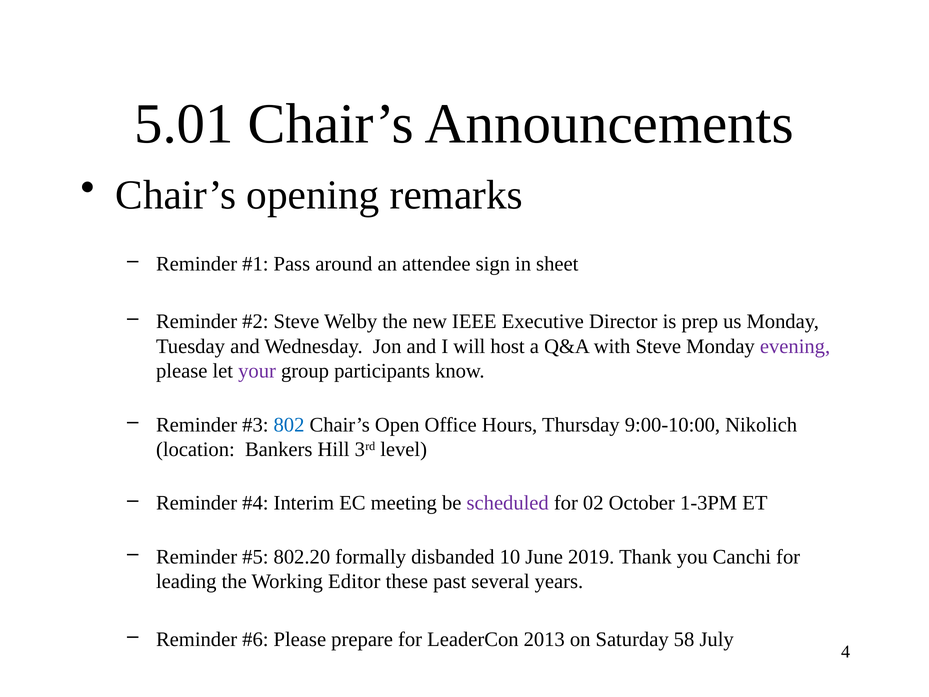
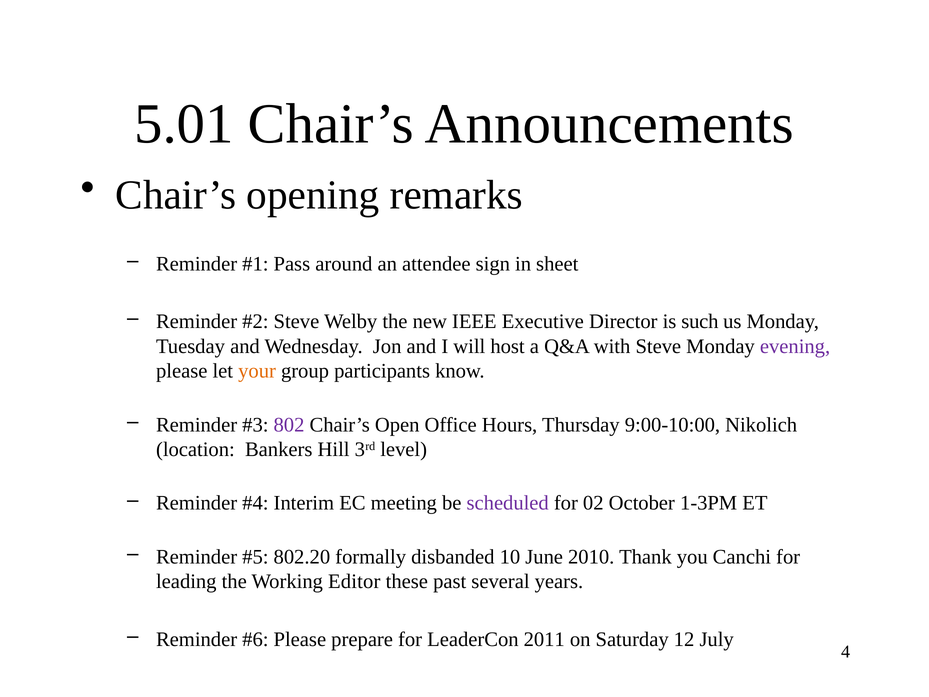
prep: prep -> such
your colour: purple -> orange
802 colour: blue -> purple
2019: 2019 -> 2010
2013: 2013 -> 2011
58: 58 -> 12
